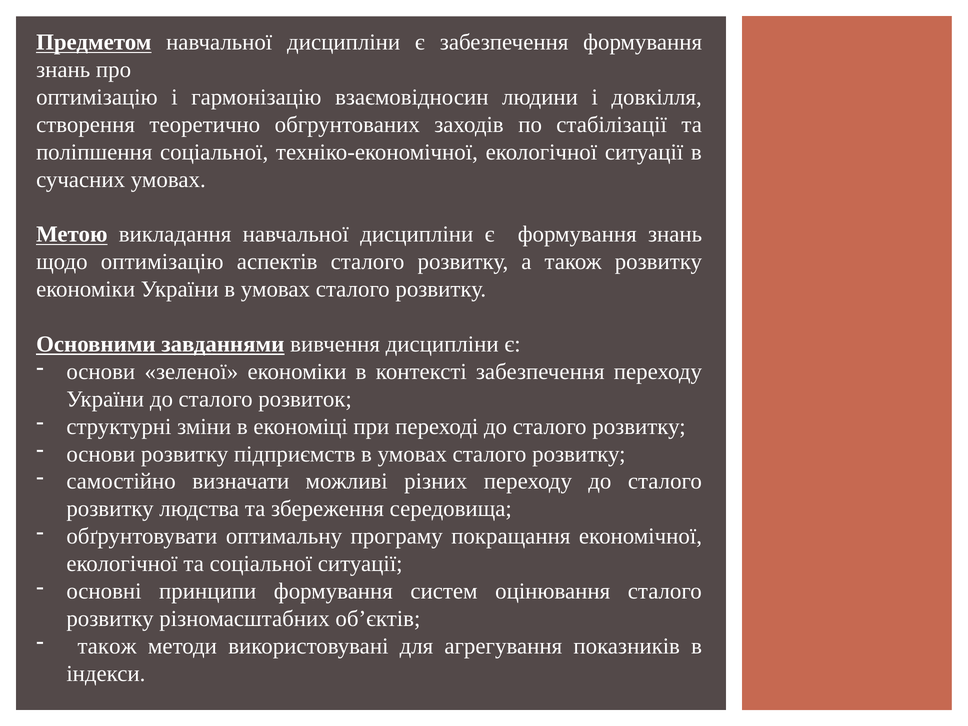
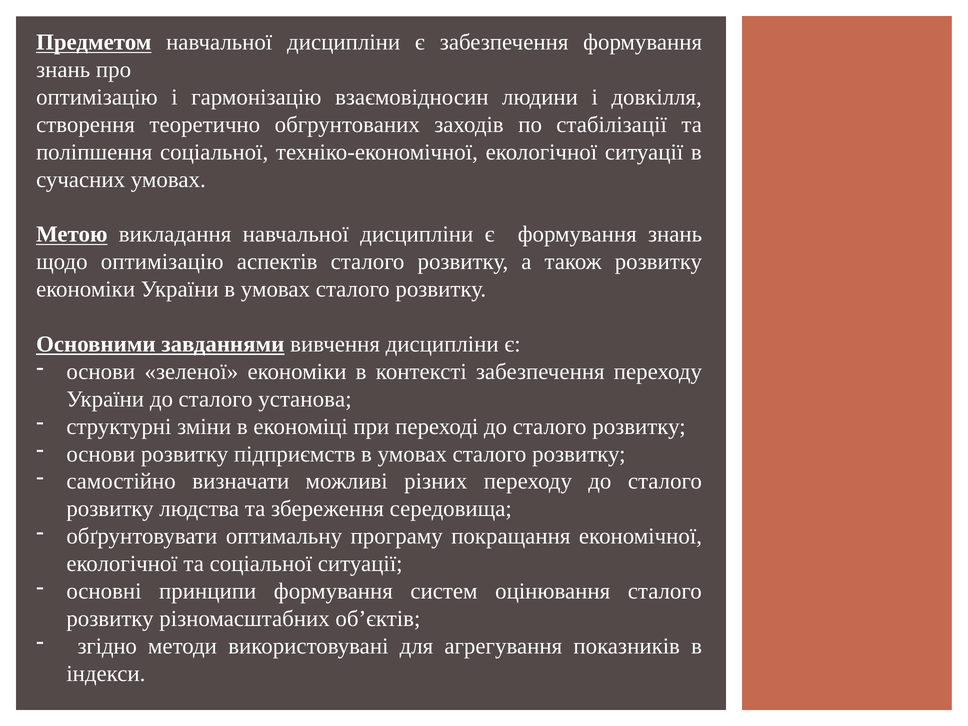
розвиток: розвиток -> установа
також at (107, 646): також -> згідно
